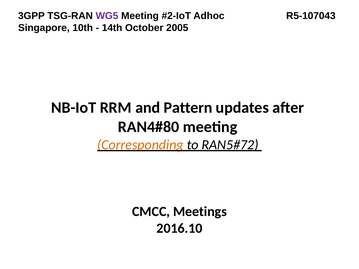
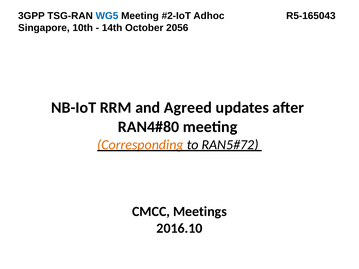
WG5 colour: purple -> blue
R5-107043: R5-107043 -> R5-165043
2005: 2005 -> 2056
Pattern: Pattern -> Agreed
